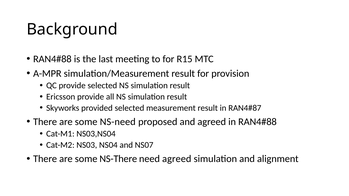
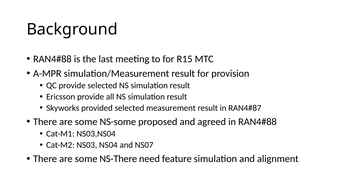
NS-need: NS-need -> NS-some
need agreed: agreed -> feature
